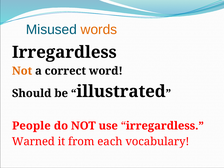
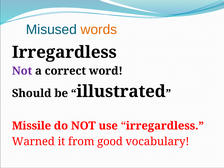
Not at (22, 71) colour: orange -> purple
People: People -> Missile
each: each -> good
